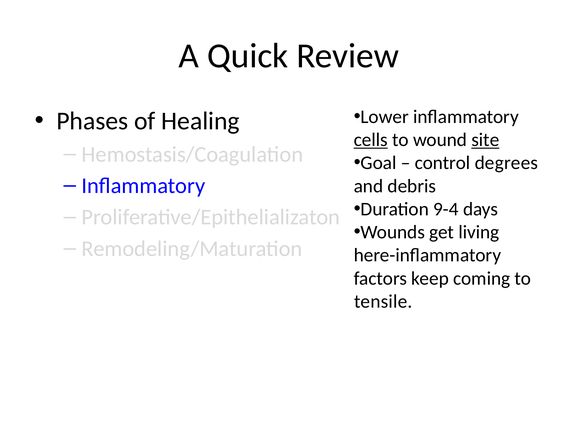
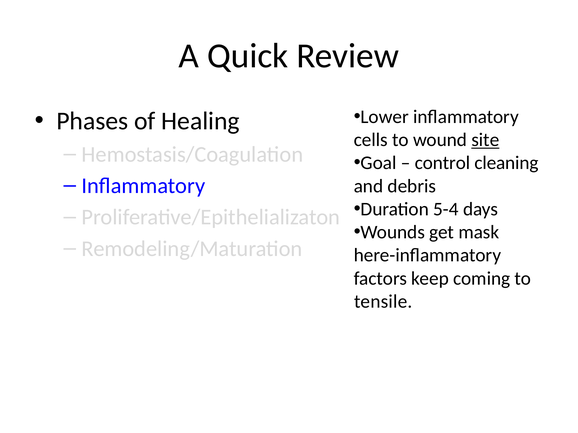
cells underline: present -> none
degrees: degrees -> cleaning
9-4: 9-4 -> 5-4
living: living -> mask
